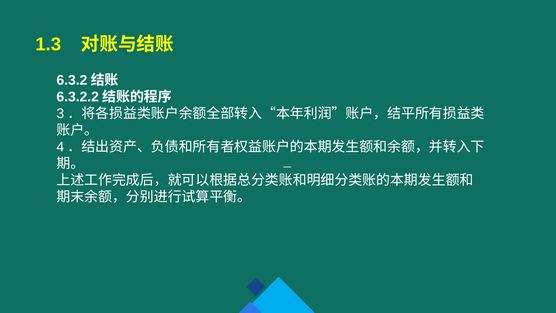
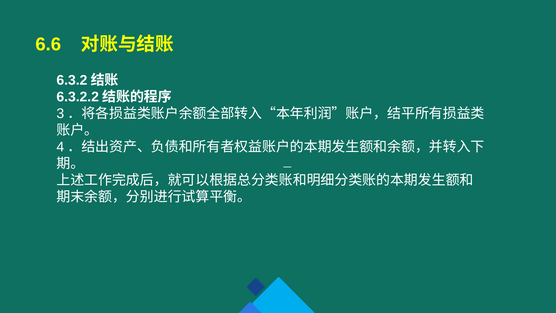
1.3: 1.3 -> 6.6
